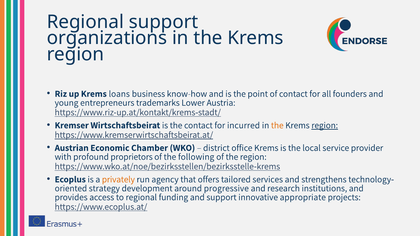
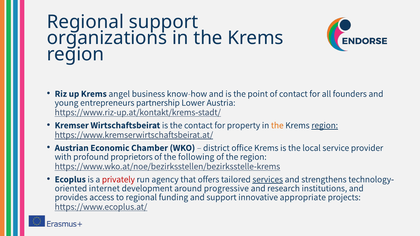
loans: loans -> angel
trademarks: trademarks -> partnership
incurred: incurred -> property
privately colour: orange -> red
services underline: none -> present
strategy: strategy -> internet
